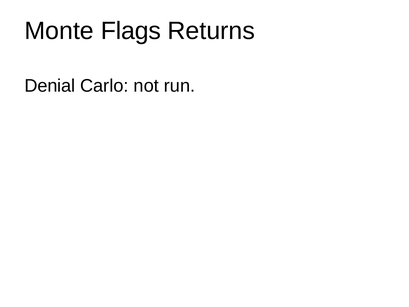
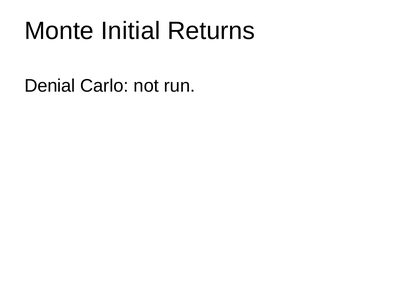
Flags: Flags -> Initial
